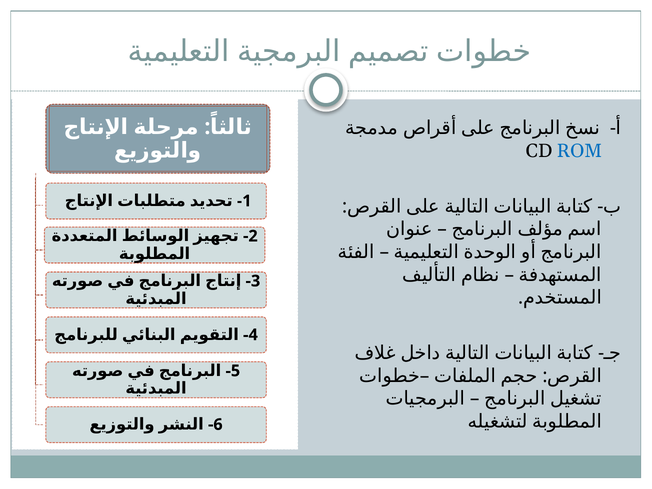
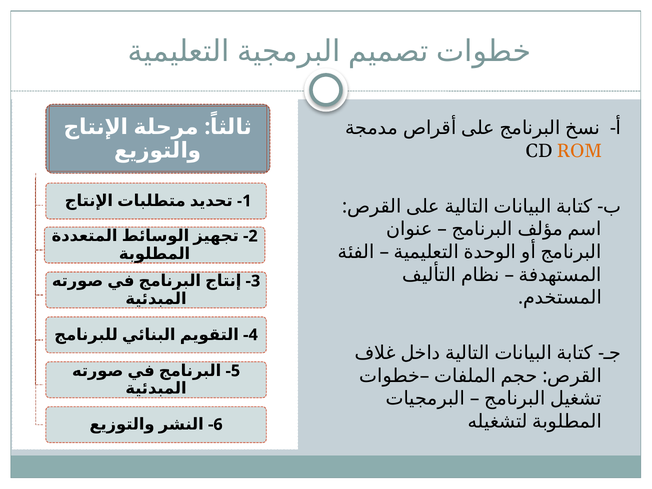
ROM colour: blue -> orange
